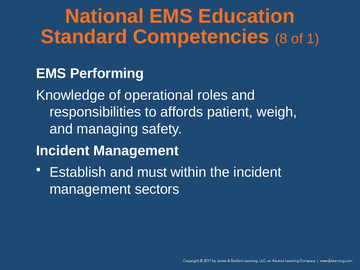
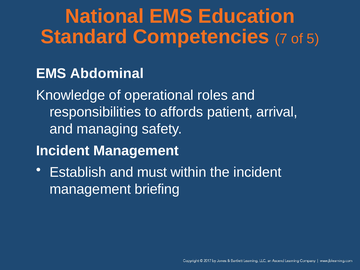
8: 8 -> 7
1: 1 -> 5
Performing: Performing -> Abdominal
weigh: weigh -> arrival
sectors: sectors -> briefing
